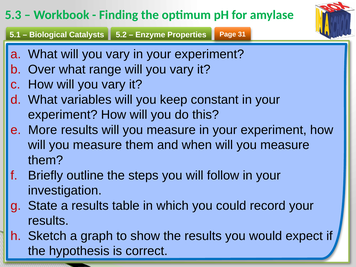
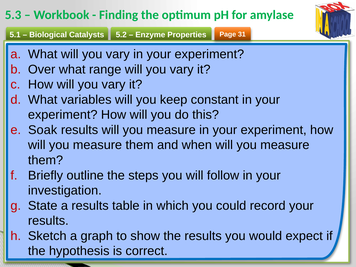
More: More -> Soak
